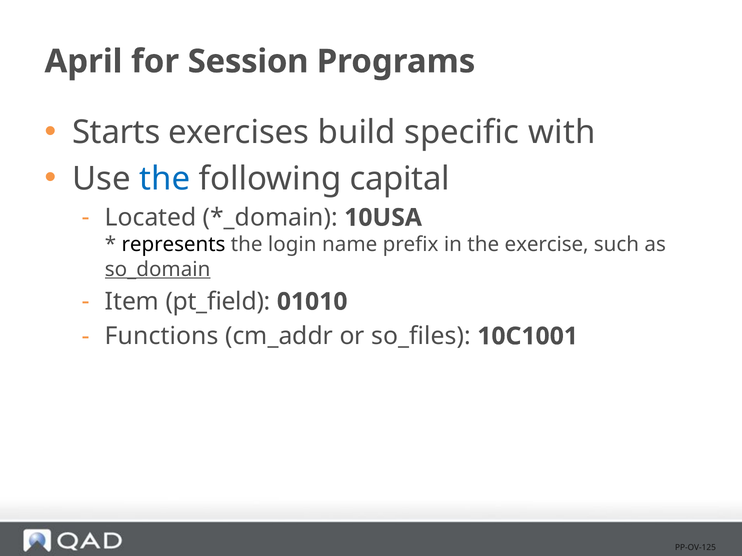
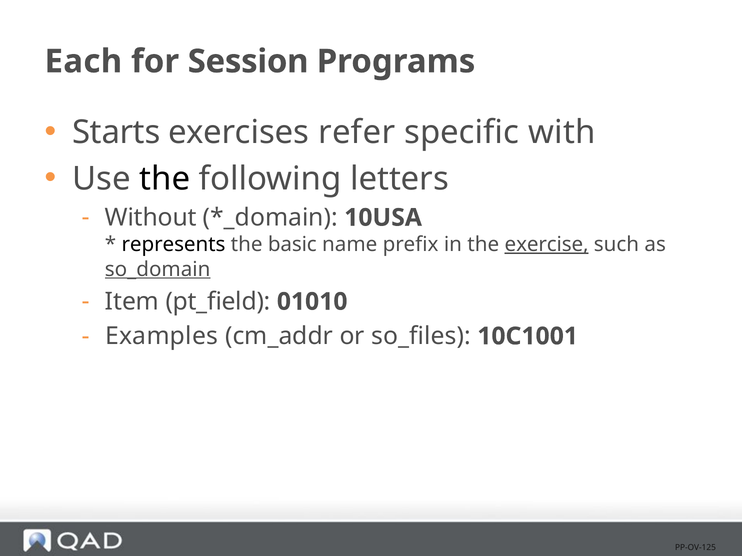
April: April -> Each
build: build -> refer
the at (165, 179) colour: blue -> black
capital: capital -> letters
Located: Located -> Without
login: login -> basic
exercise underline: none -> present
Functions: Functions -> Examples
